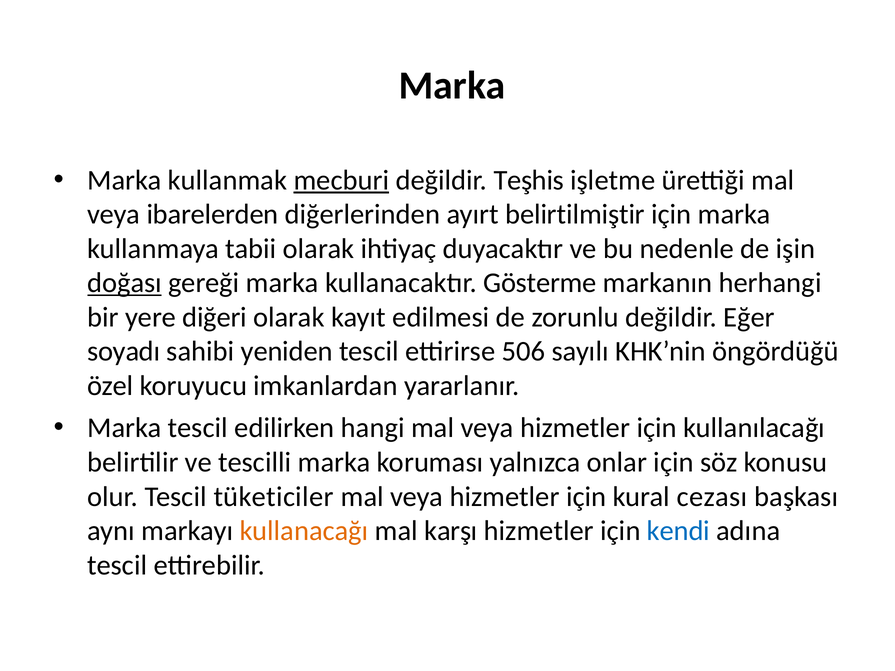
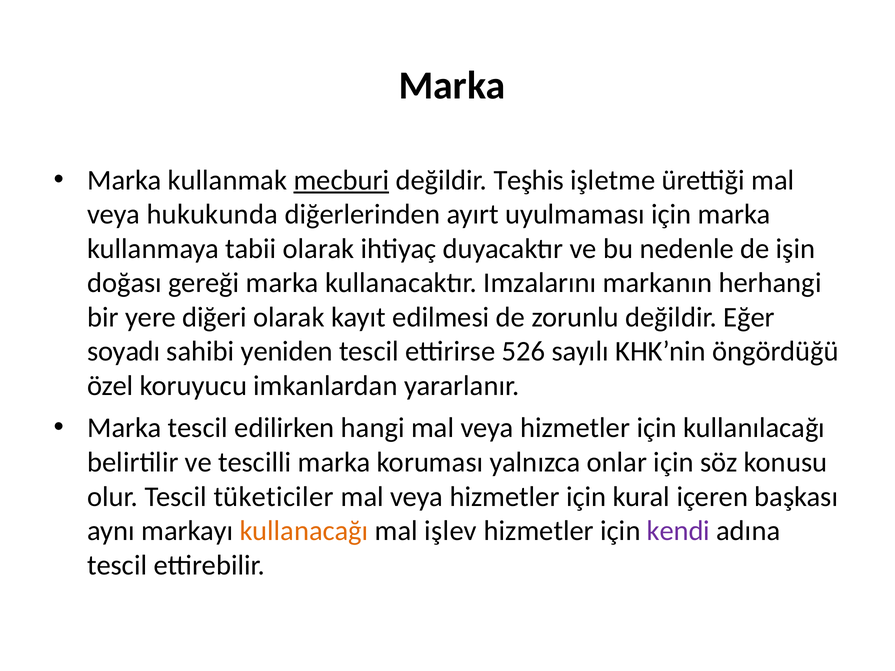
ibarelerden: ibarelerden -> hukukunda
belirtilmiştir: belirtilmiştir -> uyulmaması
doğası underline: present -> none
Gösterme: Gösterme -> Imzalarını
506: 506 -> 526
cezası: cezası -> içeren
karşı: karşı -> işlev
kendi colour: blue -> purple
